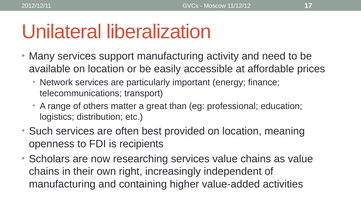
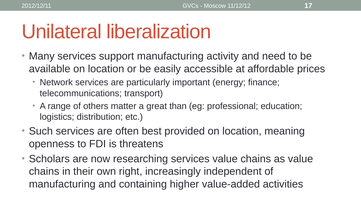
recipients: recipients -> threatens
